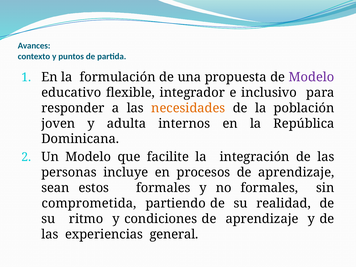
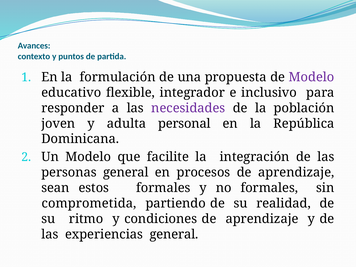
necesidades colour: orange -> purple
internos: internos -> personal
personas incluye: incluye -> general
